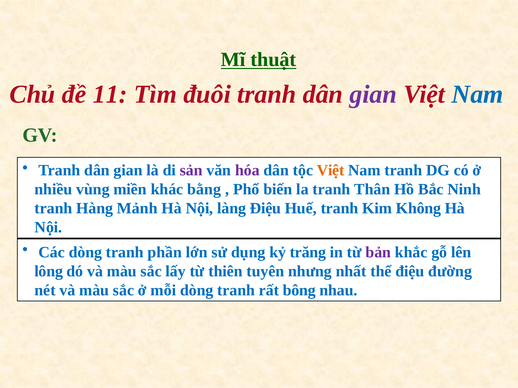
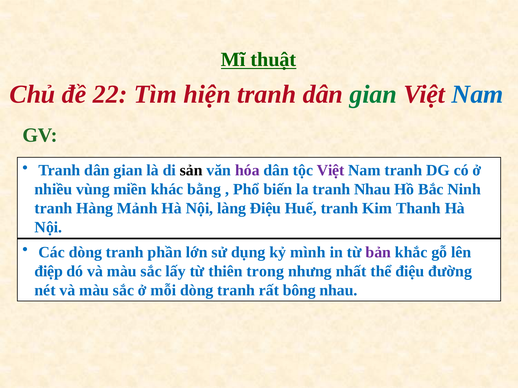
11: 11 -> 22
đuôi: đuôi -> hiện
gian at (373, 94) colour: purple -> green
sản colour: purple -> black
Việt at (331, 171) colour: orange -> purple
tranh Thân: Thân -> Nhau
Không: Không -> Thanh
trăng: trăng -> mình
lông: lông -> điệp
tuyên: tuyên -> trong
